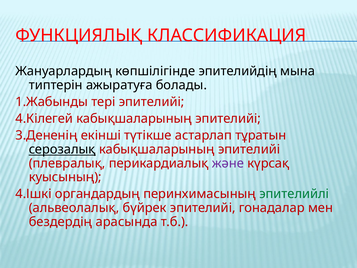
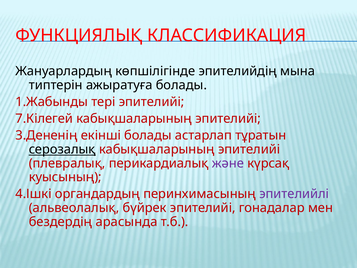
4.Кілегей: 4.Кілегей -> 7.Кілегей
екінші түтікше: түтікше -> болады
эпителийлі colour: green -> purple
